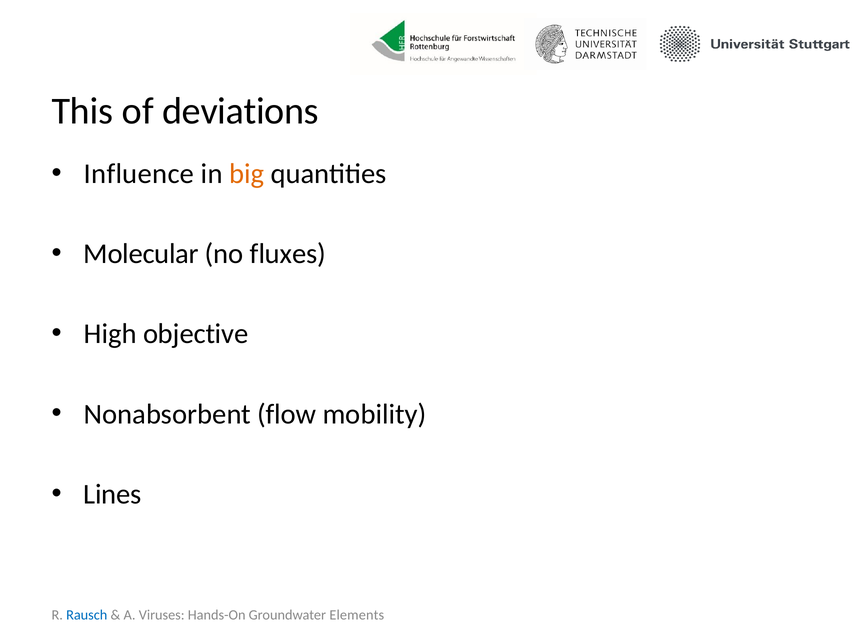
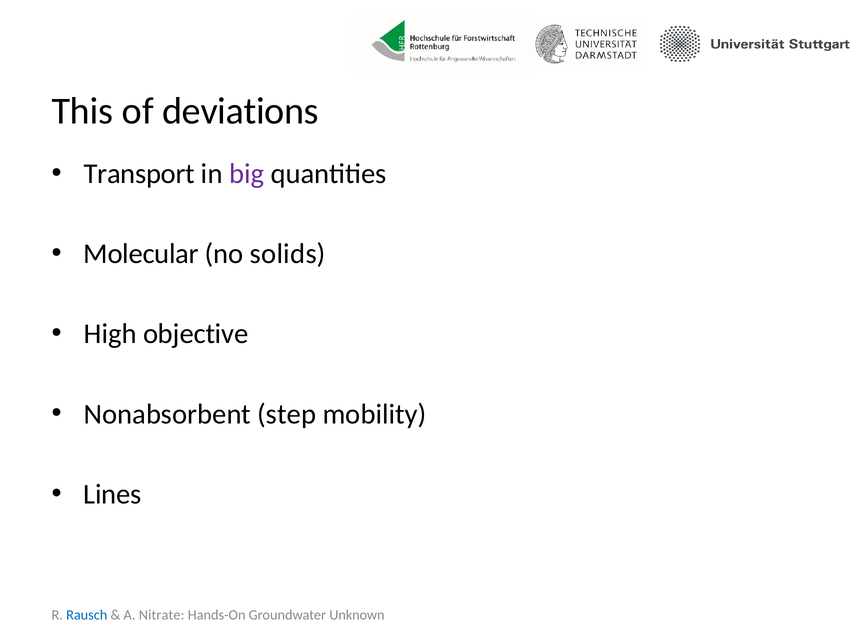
Influence: Influence -> Transport
big colour: orange -> purple
fluxes: fluxes -> solids
flow: flow -> step
Viruses: Viruses -> Nitrate
Elements: Elements -> Unknown
